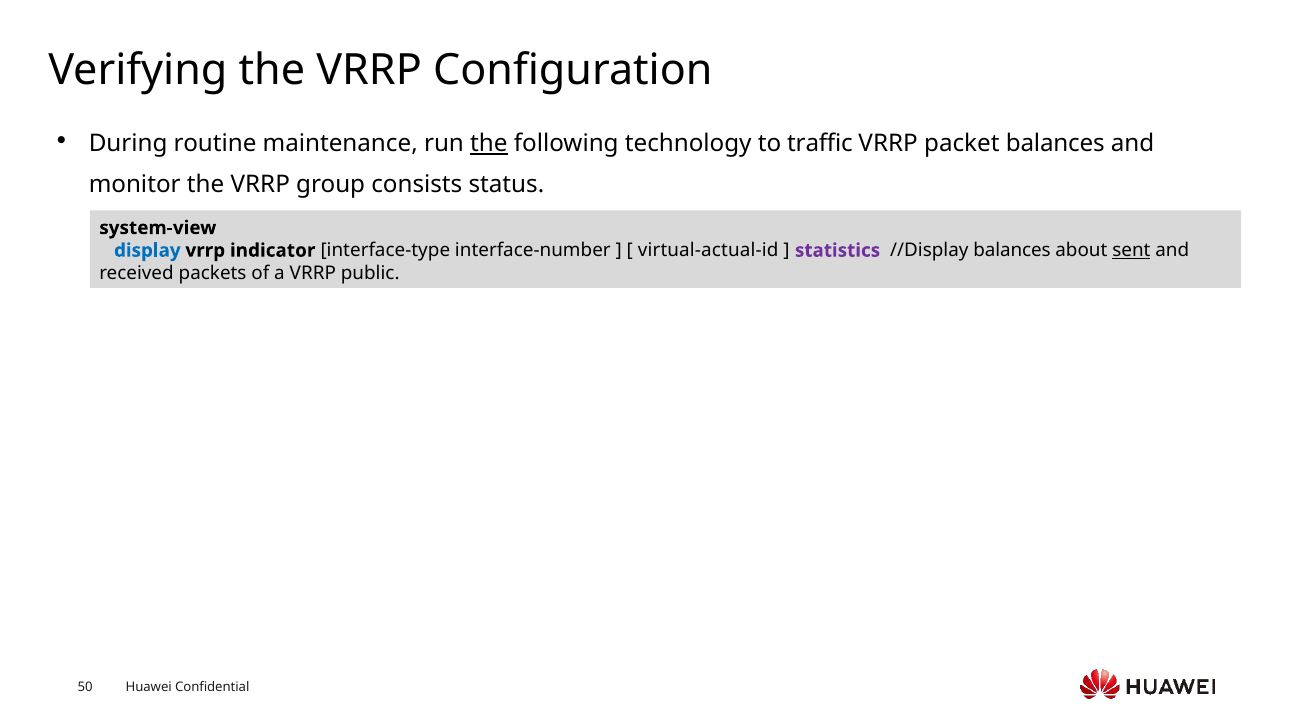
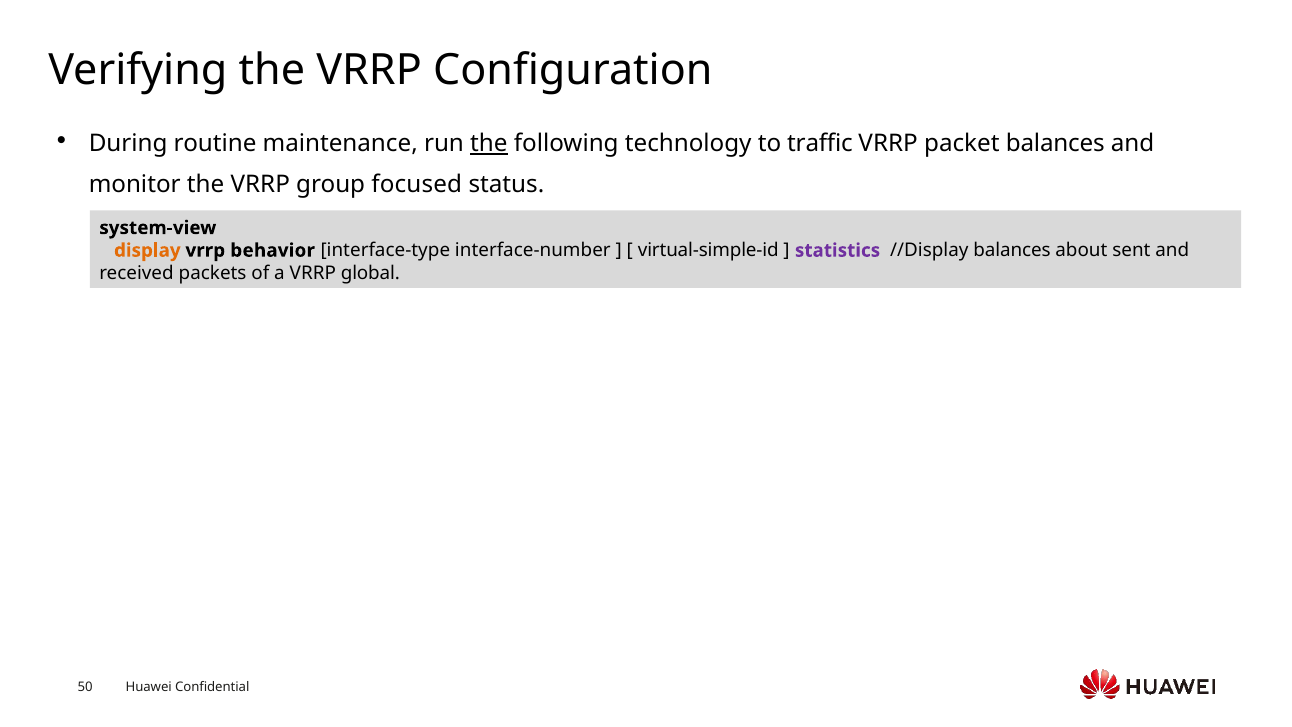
consists: consists -> focused
display colour: blue -> orange
indicator: indicator -> behavior
virtual-actual-id: virtual-actual-id -> virtual-simple-id
sent underline: present -> none
public: public -> global
